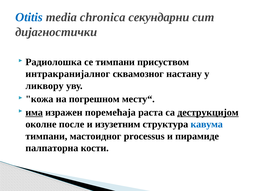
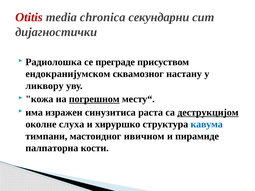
Otitis colour: blue -> red
се тимпани: тимпани -> преграде
интракранијалног: интракранијалног -> ендокранијумском
погрешном underline: none -> present
има underline: present -> none
поремећаја: поремећаја -> синузитиса
после: после -> слуха
изузетним: изузетним -> хируршко
processus: processus -> ивичном
